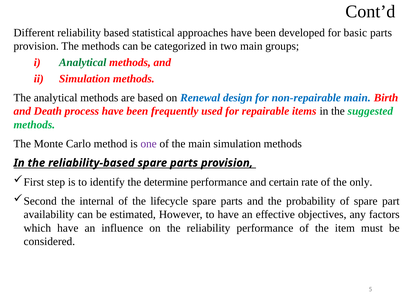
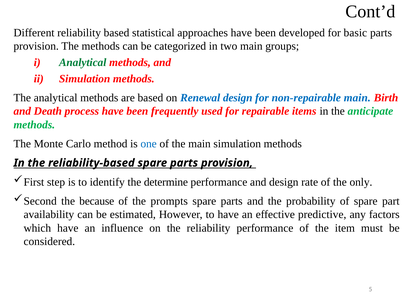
suggested: suggested -> anticipate
one colour: purple -> blue
and certain: certain -> design
internal: internal -> because
lifecycle: lifecycle -> prompts
objectives: objectives -> predictive
